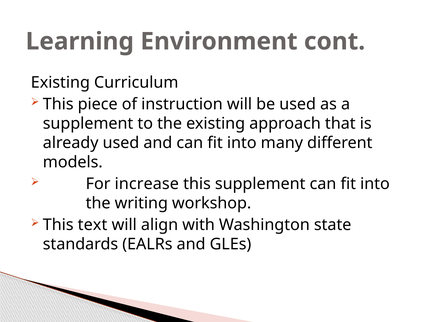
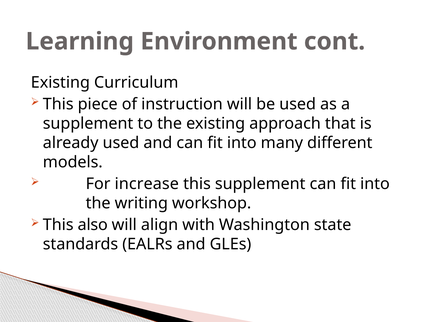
text: text -> also
